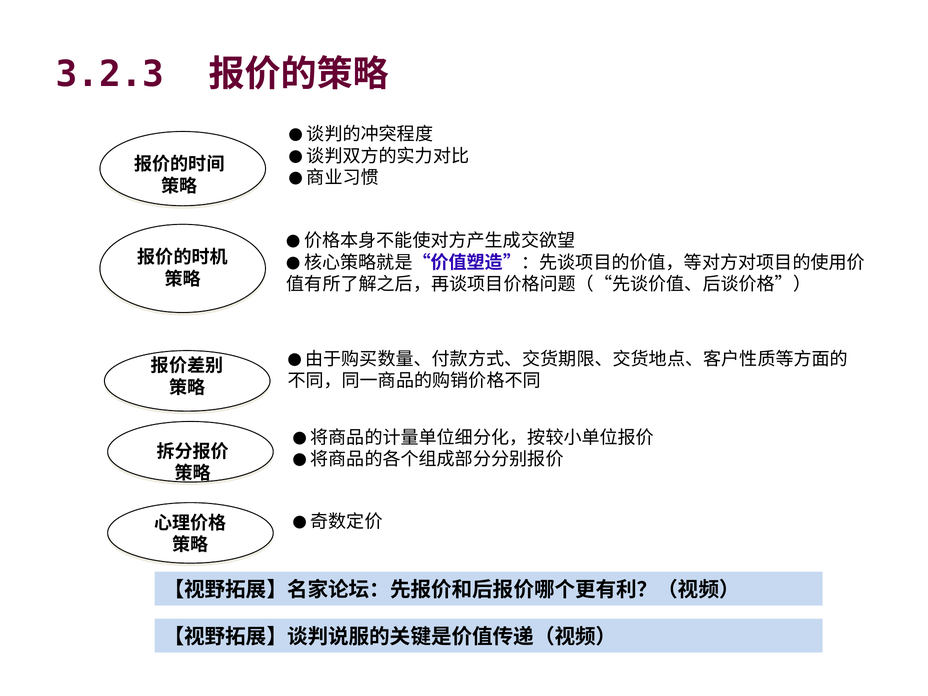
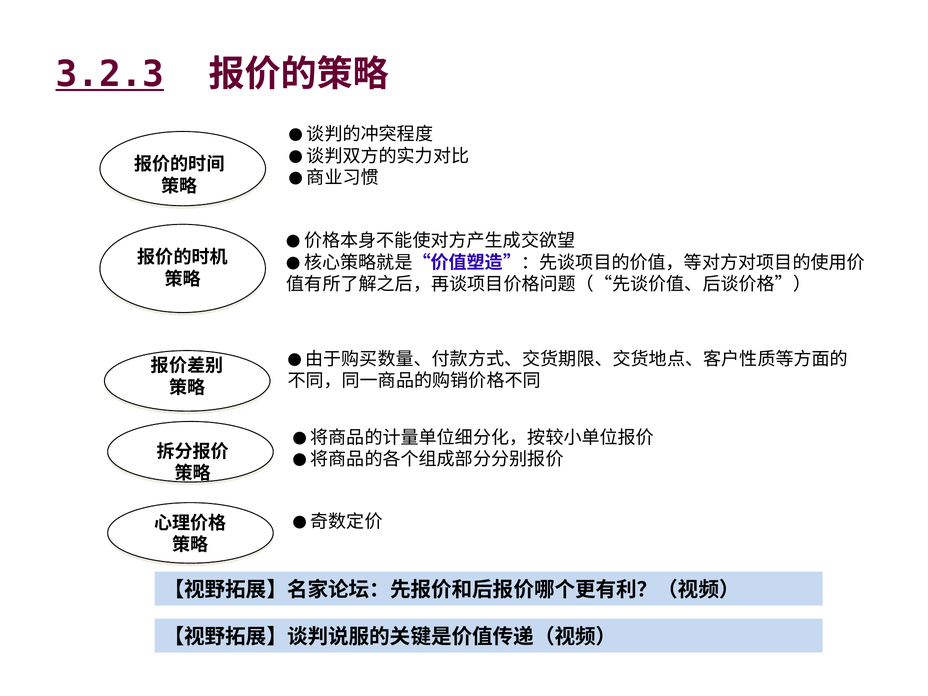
3.2.3 underline: none -> present
